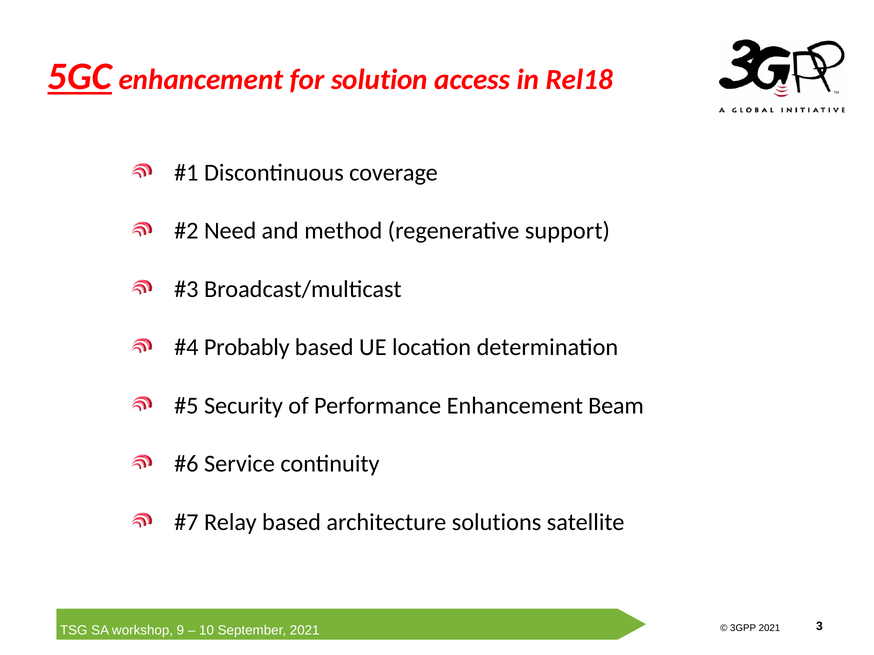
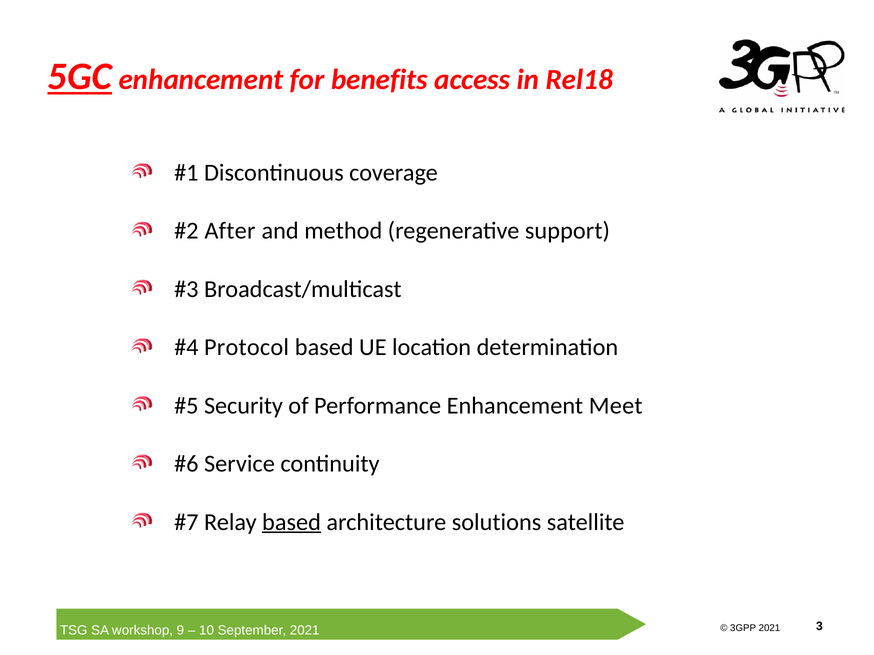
solution: solution -> benefits
Need: Need -> After
Probably: Probably -> Protocol
Beam: Beam -> Meet
based at (292, 522) underline: none -> present
